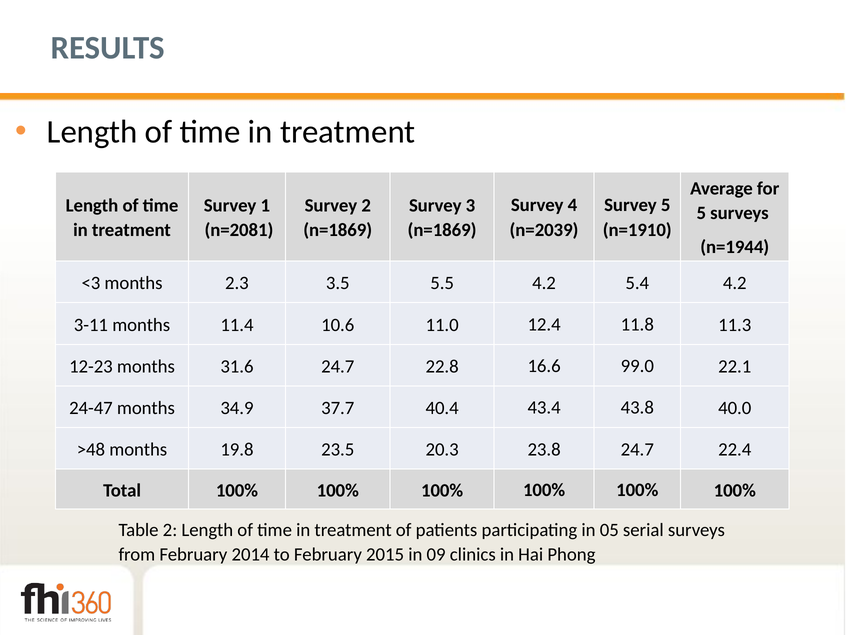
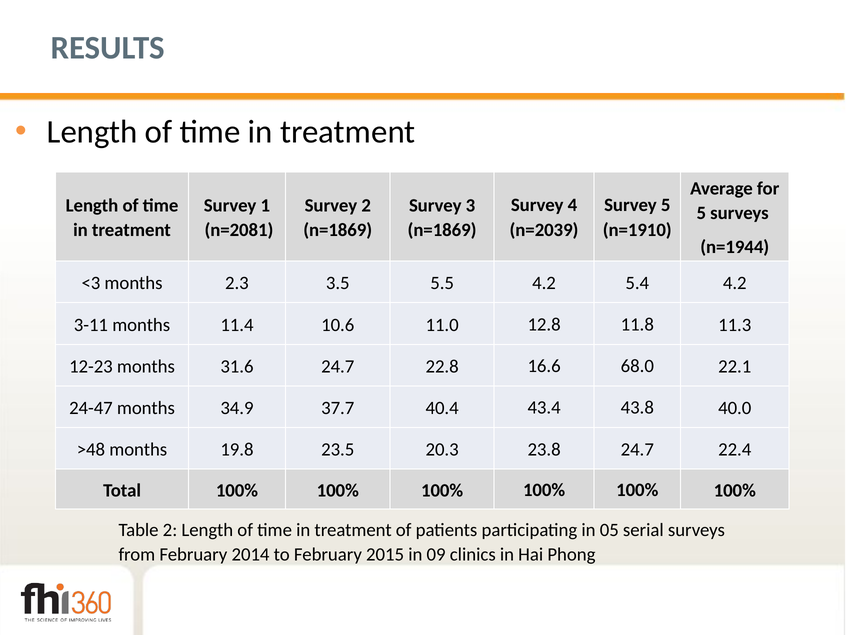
12.4: 12.4 -> 12.8
99.0: 99.0 -> 68.0
